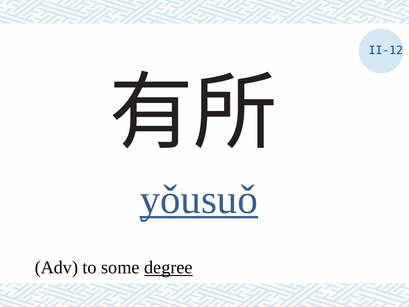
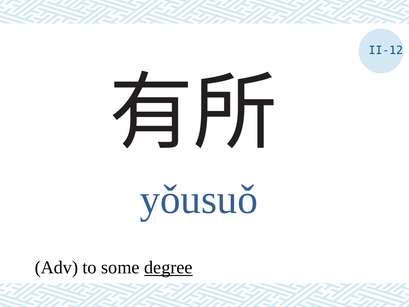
yǒusuǒ underline: present -> none
